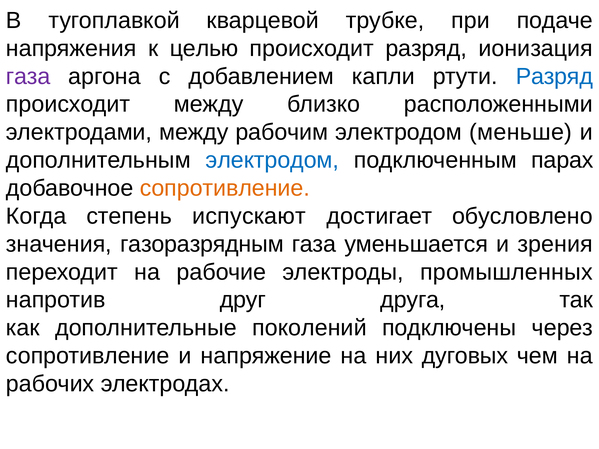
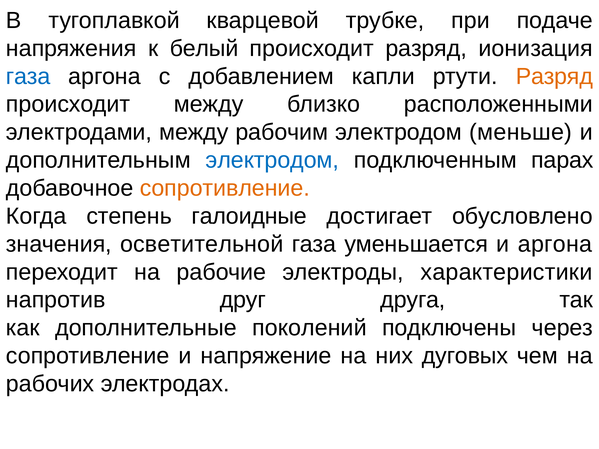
целью: целью -> белый
газа at (28, 76) colour: purple -> blue
Разряд at (554, 76) colour: blue -> orange
испускают: испускают -> галоидные
газоразрядным: газоразрядным -> осветительной
и зрения: зрения -> аргона
промышленных: промышленных -> характеристики
